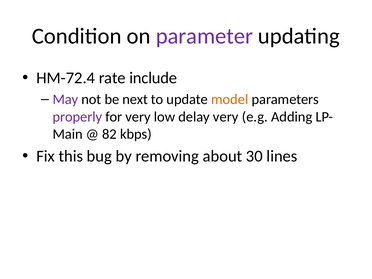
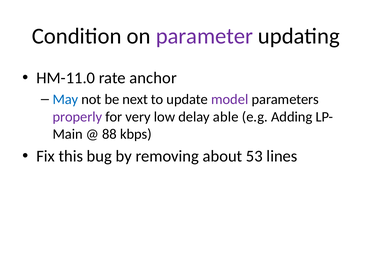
HM-72.4: HM-72.4 -> HM-11.0
include: include -> anchor
May colour: purple -> blue
model colour: orange -> purple
delay very: very -> able
82: 82 -> 88
30: 30 -> 53
